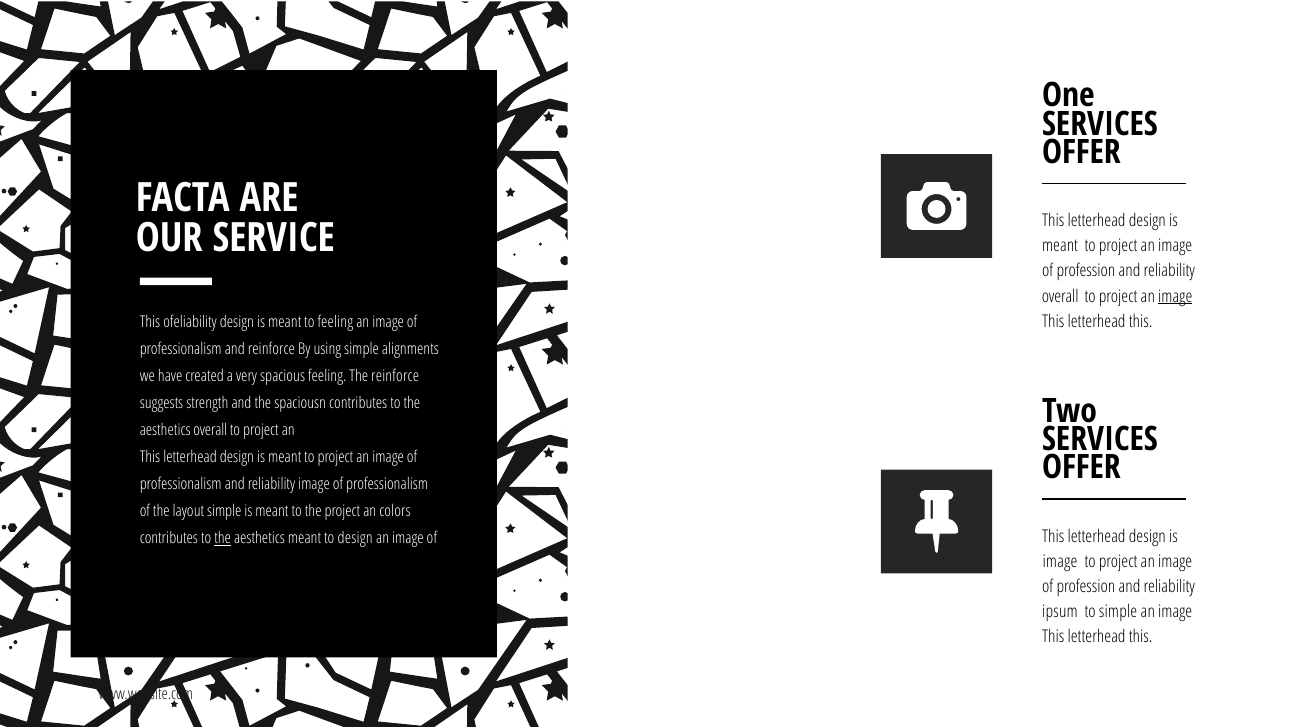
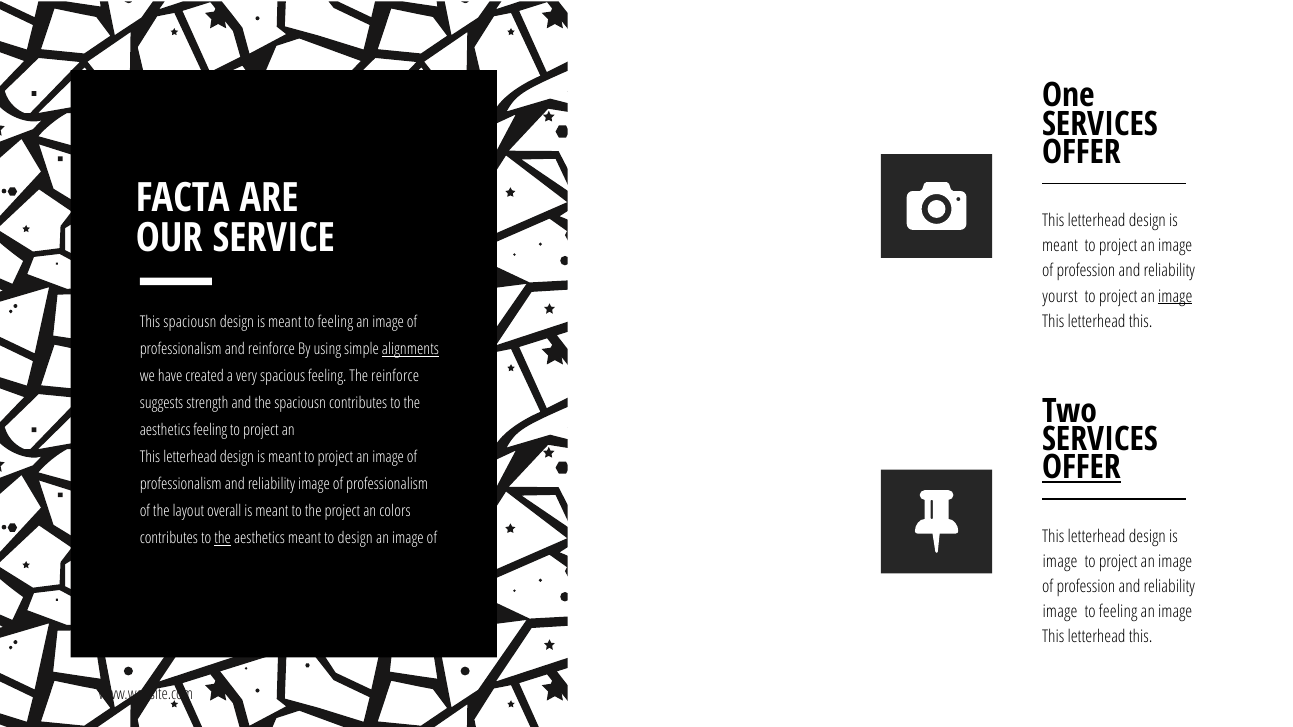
overall at (1060, 297): overall -> yourst
This ofeliability: ofeliability -> spaciousn
alignments underline: none -> present
aesthetics overall: overall -> feeling
OFFER at (1082, 468) underline: none -> present
layout simple: simple -> overall
ipsum at (1060, 612): ipsum -> image
simple at (1118, 612): simple -> feeling
